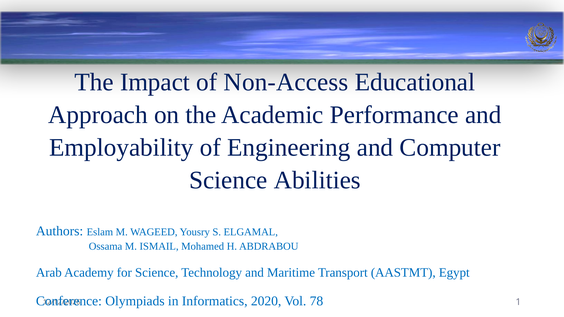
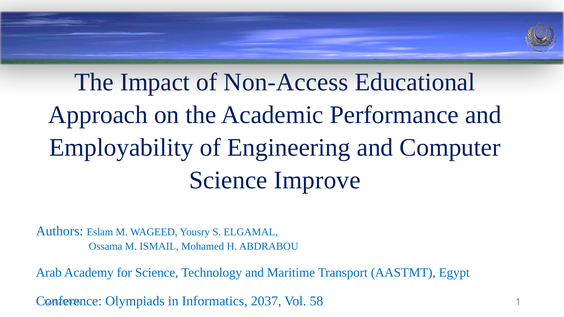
Abilities: Abilities -> Improve
2020: 2020 -> 2037
78: 78 -> 58
